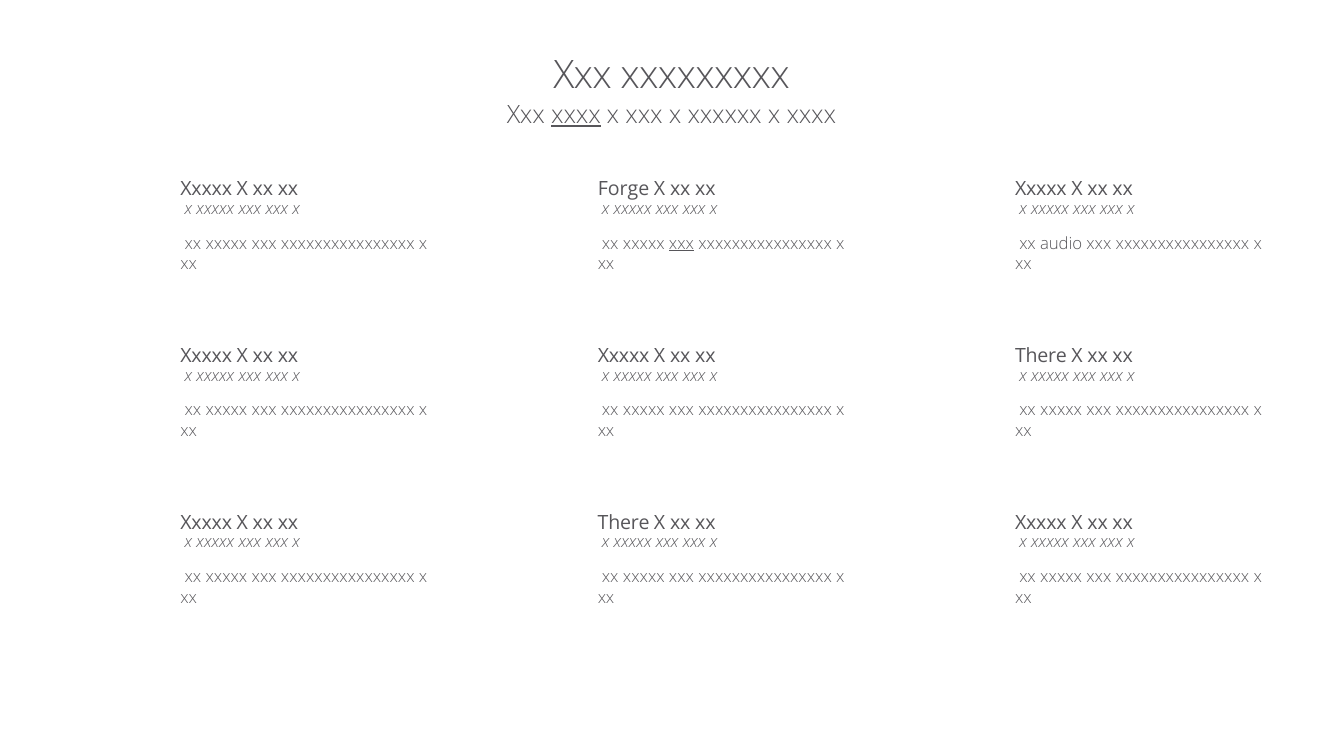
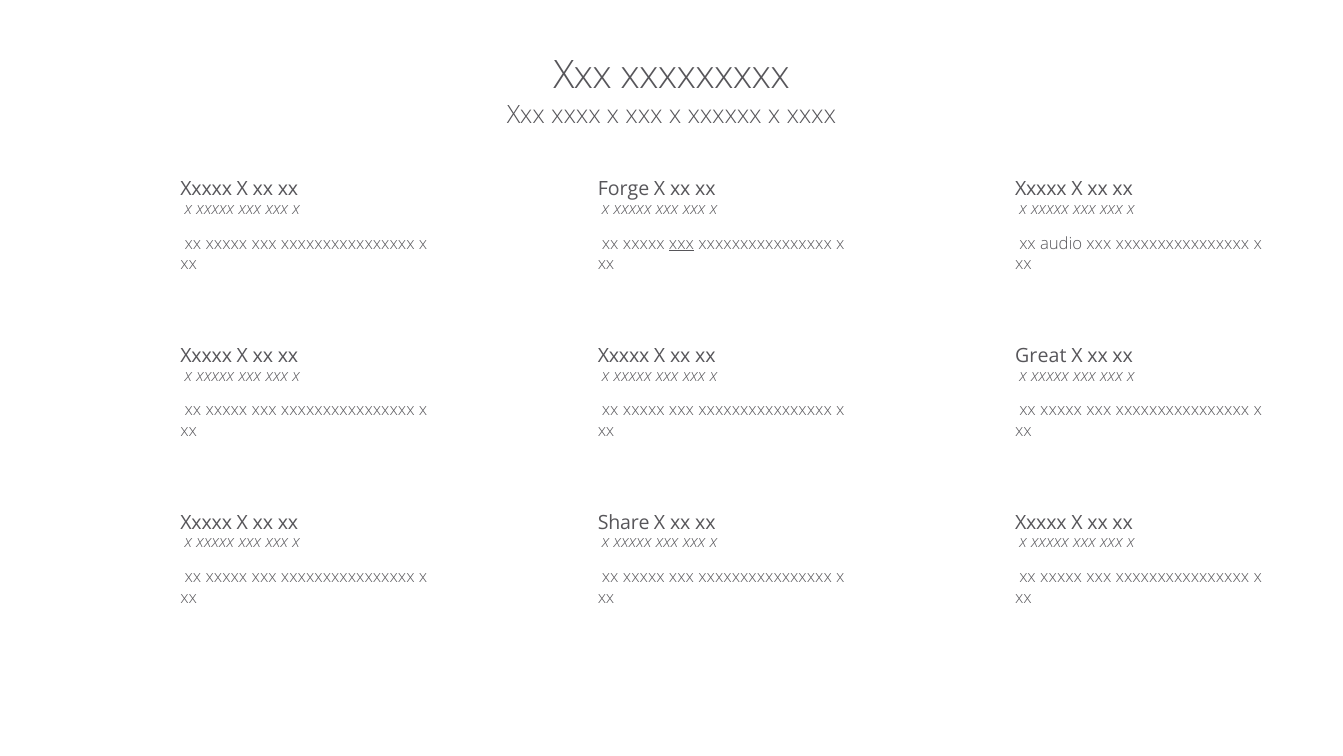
xxxx at (576, 115) underline: present -> none
There at (1041, 356): There -> Great
There at (624, 523): There -> Share
